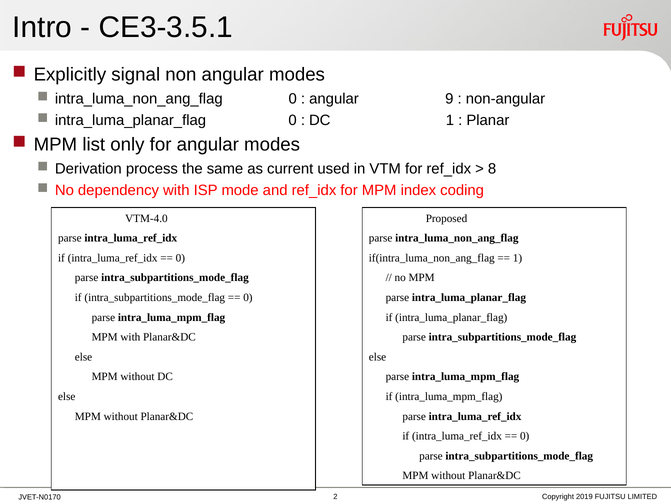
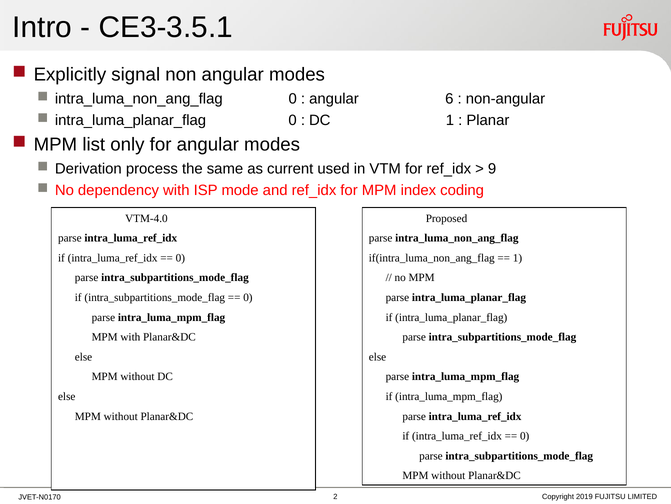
9: 9 -> 6
8: 8 -> 9
